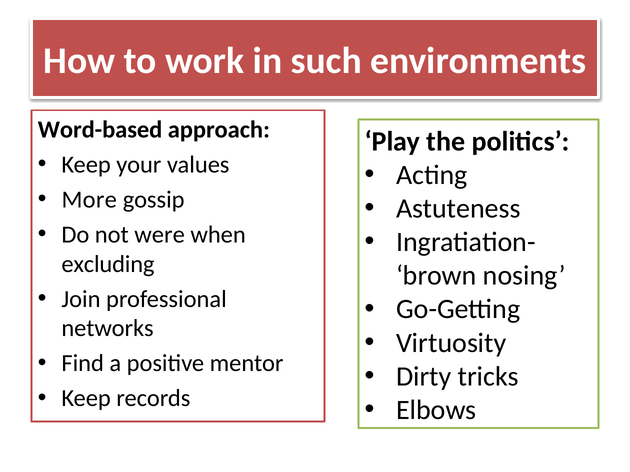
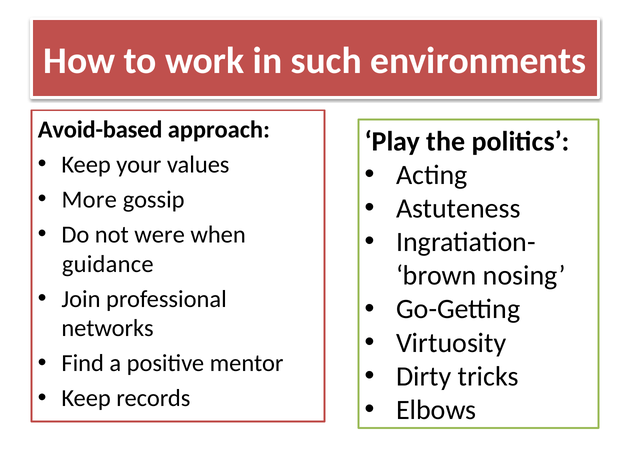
Word-based: Word-based -> Avoid-based
excluding: excluding -> guidance
